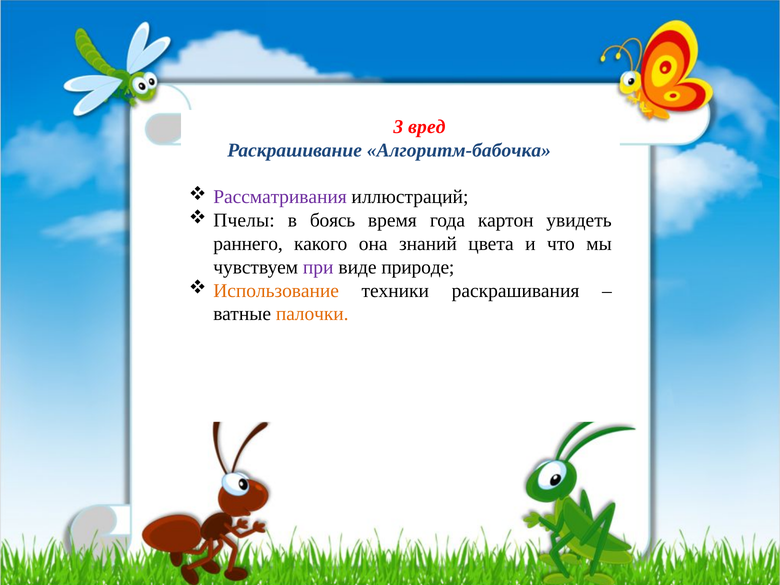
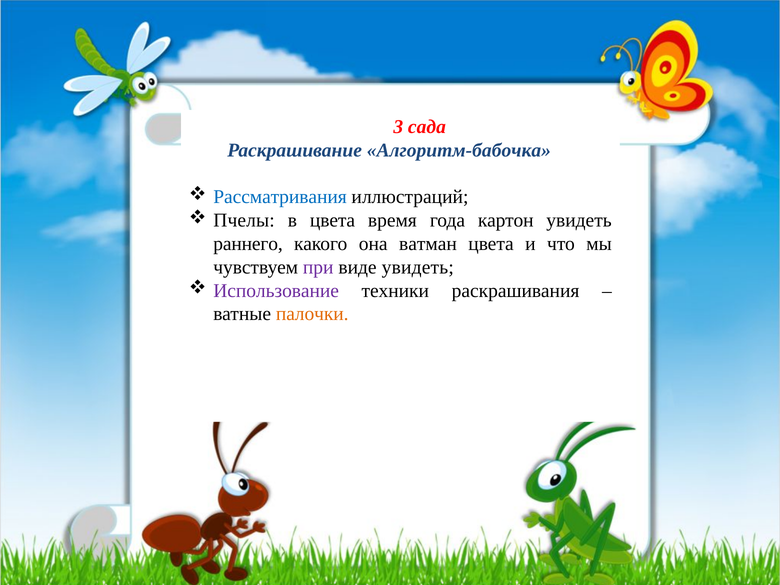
вред: вред -> сада
Рассматривания colour: purple -> blue
в боясь: боясь -> цвета
знаний: знаний -> ватман
виде природе: природе -> увидеть
Использование colour: orange -> purple
